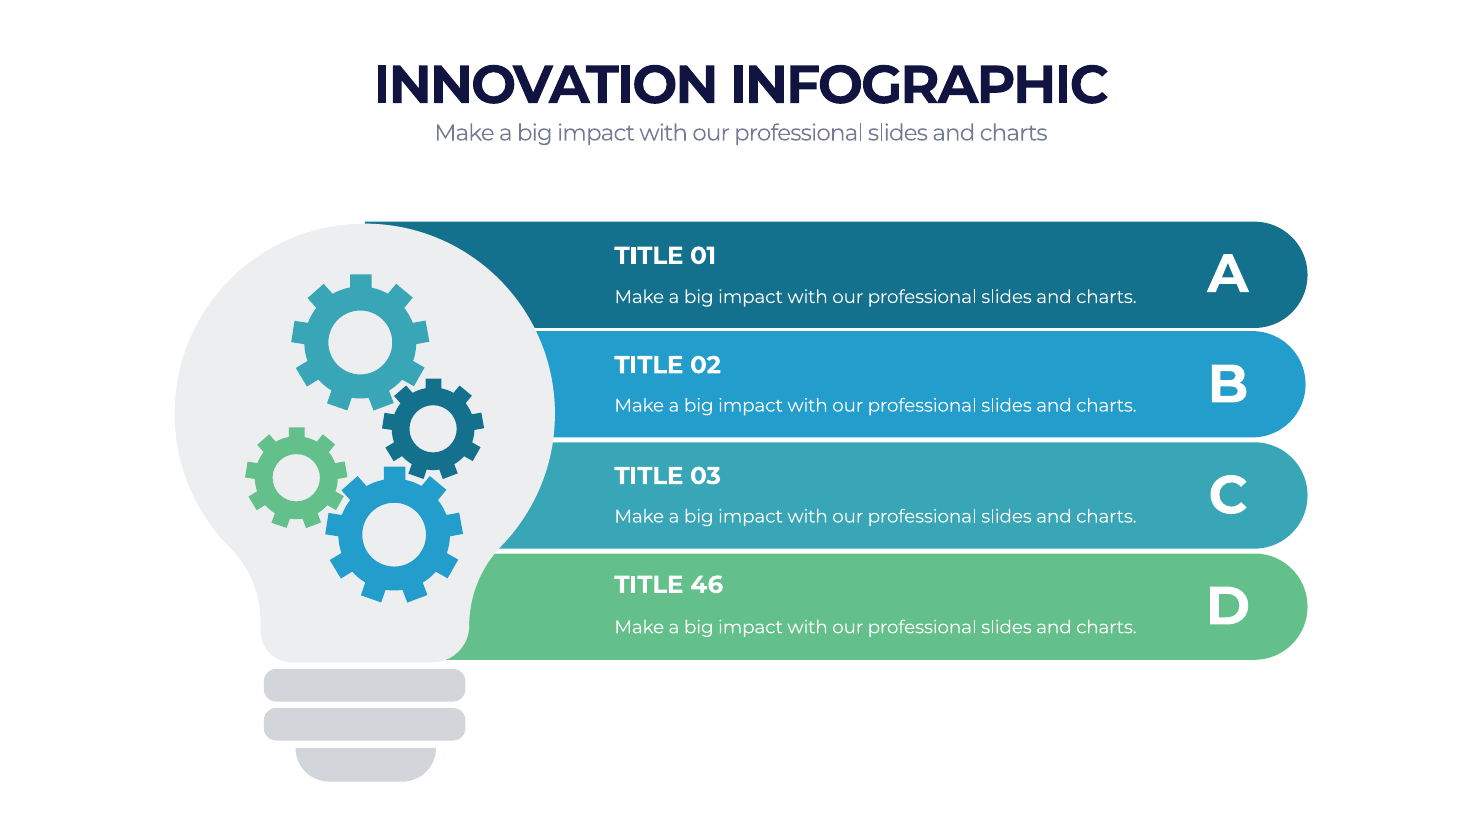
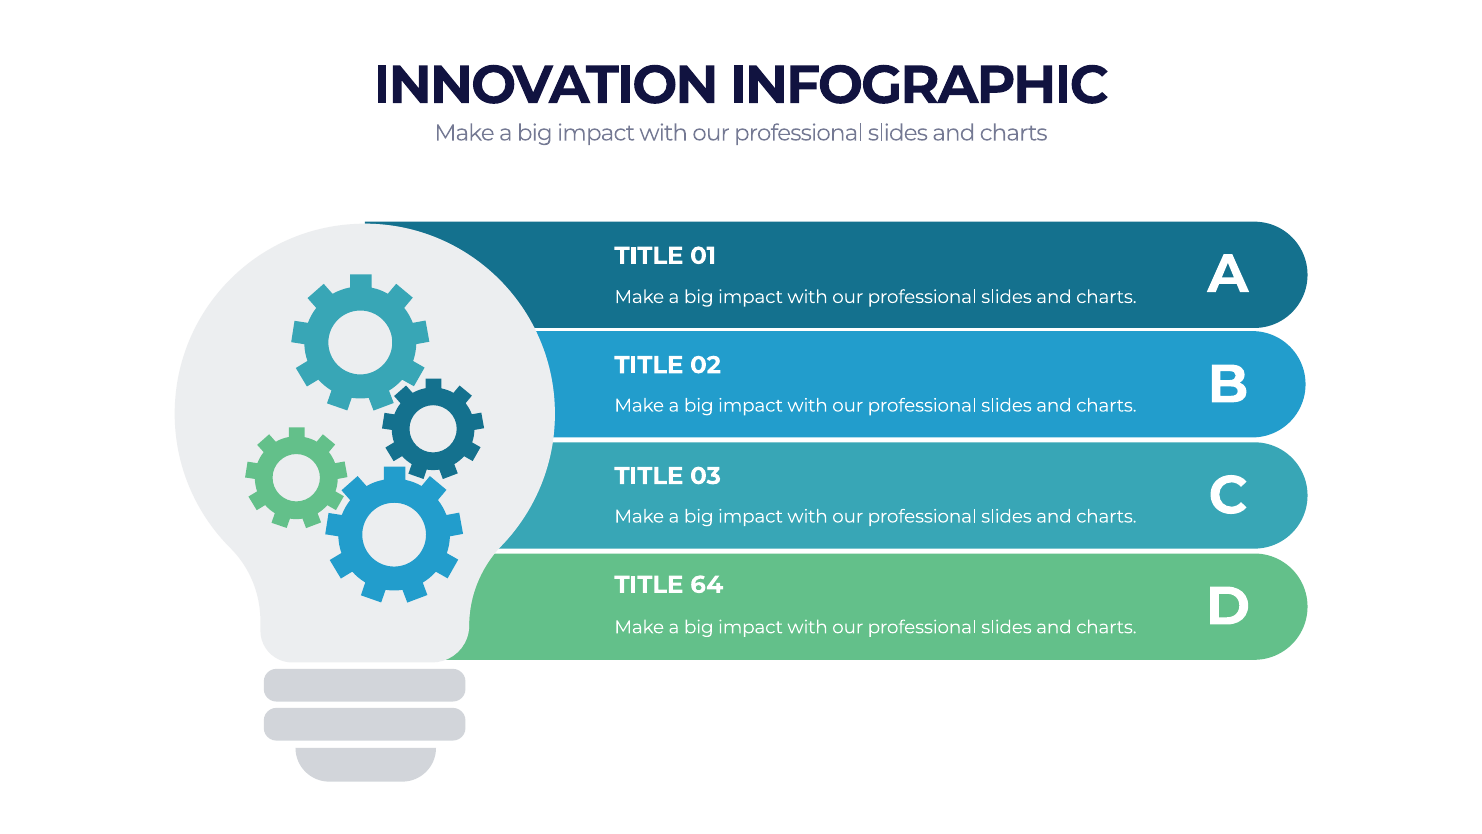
46: 46 -> 64
